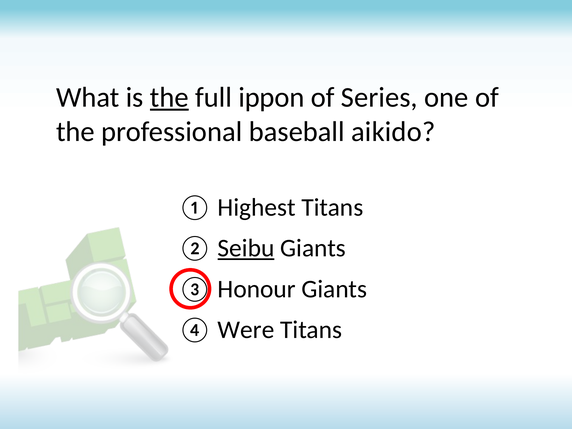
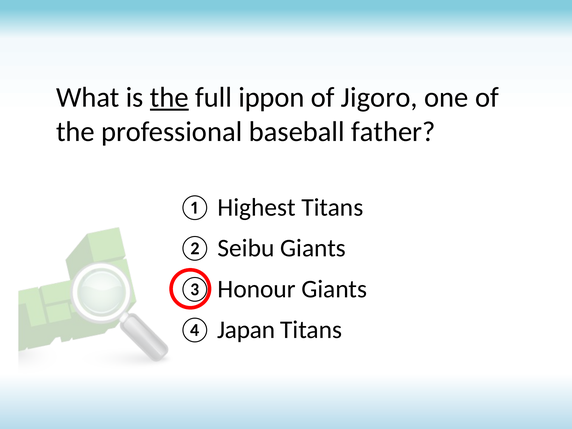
Series: Series -> Jigoro
aikido: aikido -> father
Seibu underline: present -> none
Were: Were -> Japan
